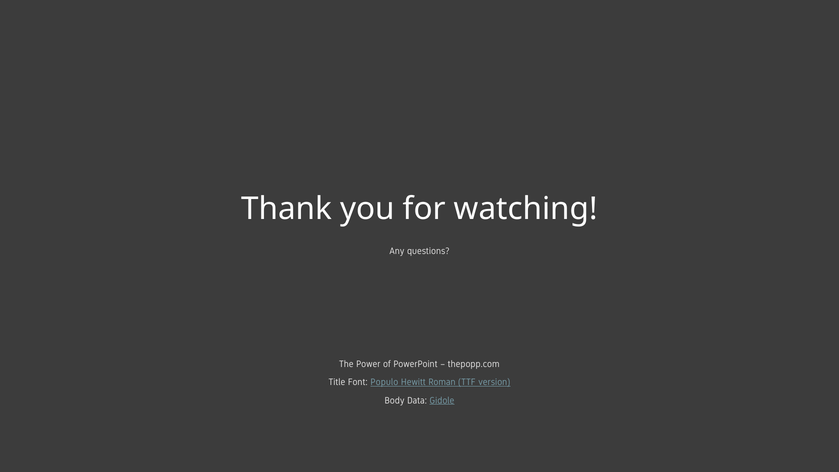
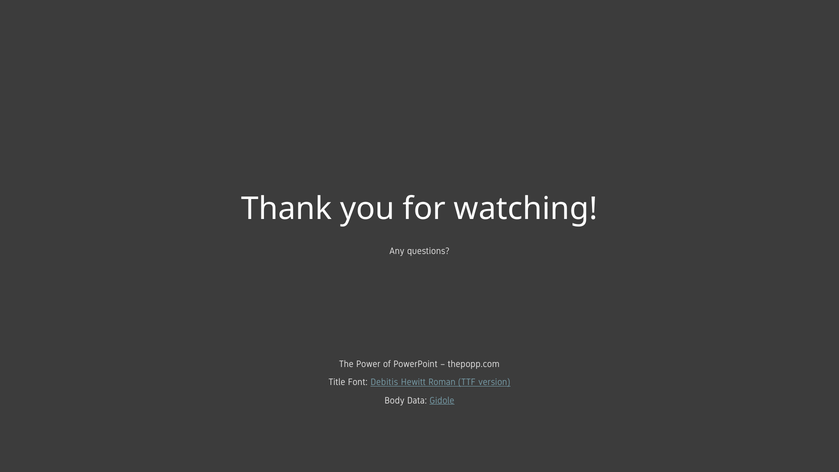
Populo: Populo -> Debitis
